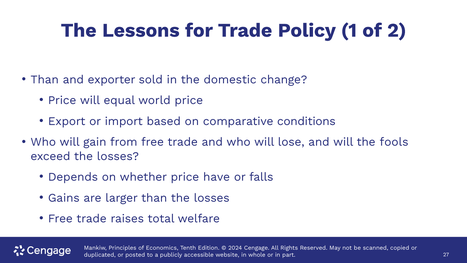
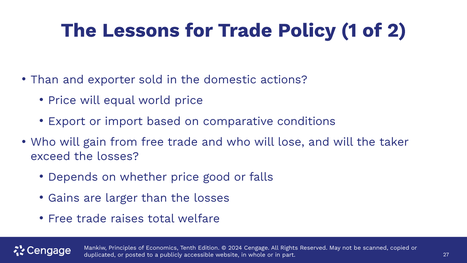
change: change -> actions
fools: fools -> taker
have: have -> good
